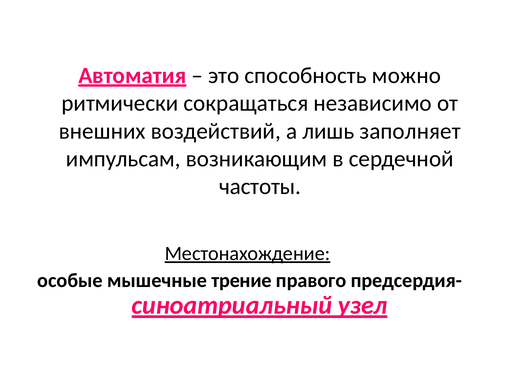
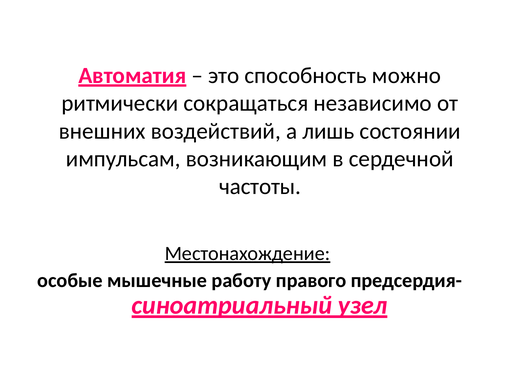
заполняет: заполняет -> состоянии
трение: трение -> работу
